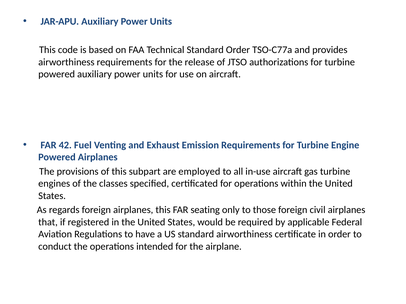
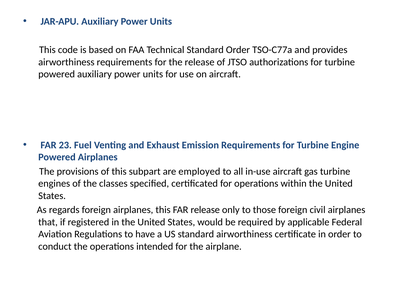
42: 42 -> 23
FAR seating: seating -> release
